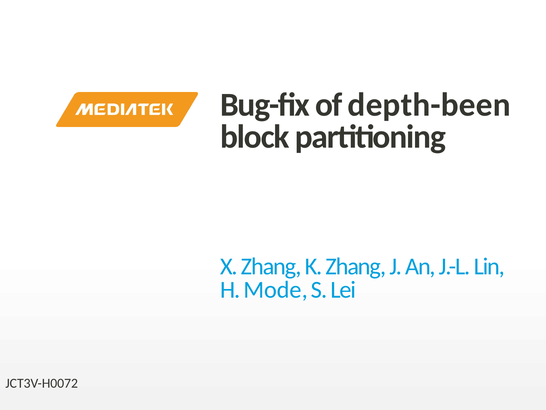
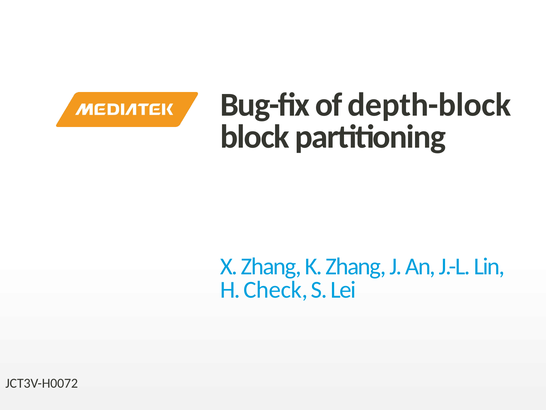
depth-been: depth-been -> depth-block
Mode: Mode -> Check
